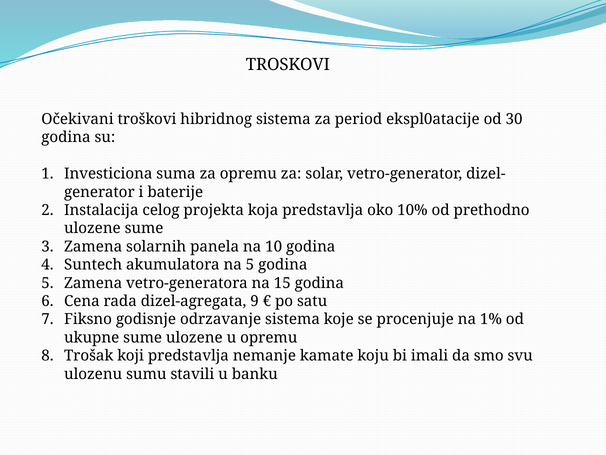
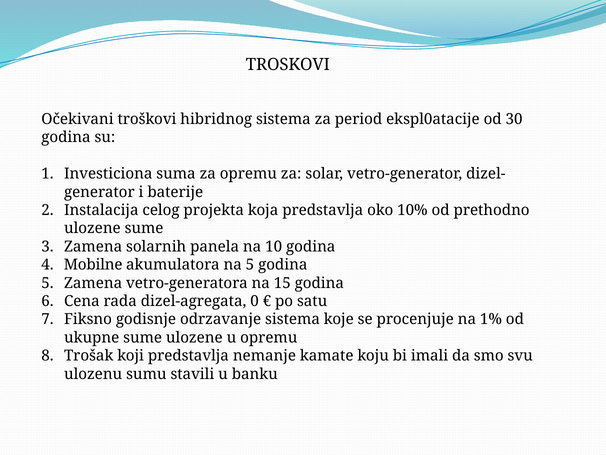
Suntech: Suntech -> Mobilne
9: 9 -> 0
